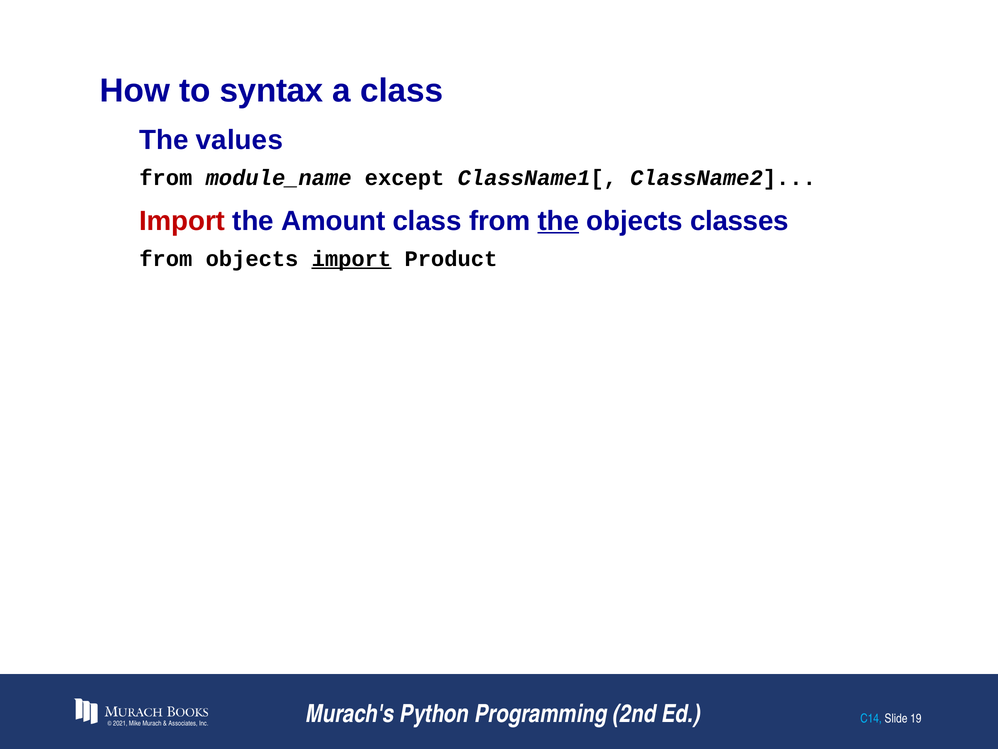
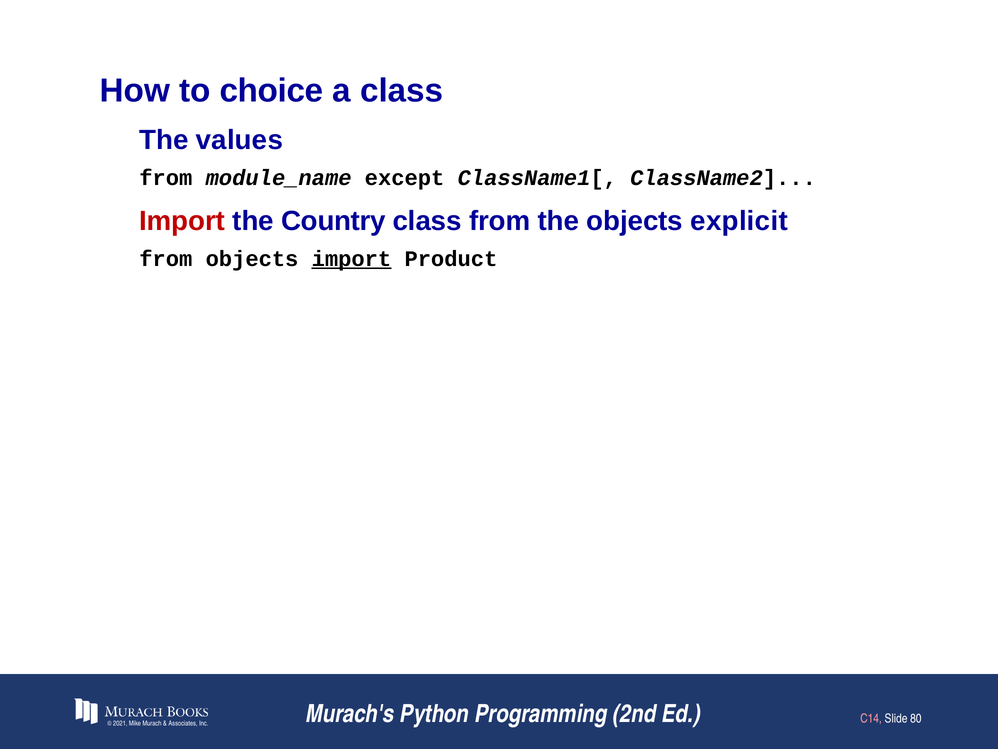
syntax: syntax -> choice
Amount: Amount -> Country
the at (558, 221) underline: present -> none
classes: classes -> explicit
C14 colour: light blue -> pink
19: 19 -> 80
